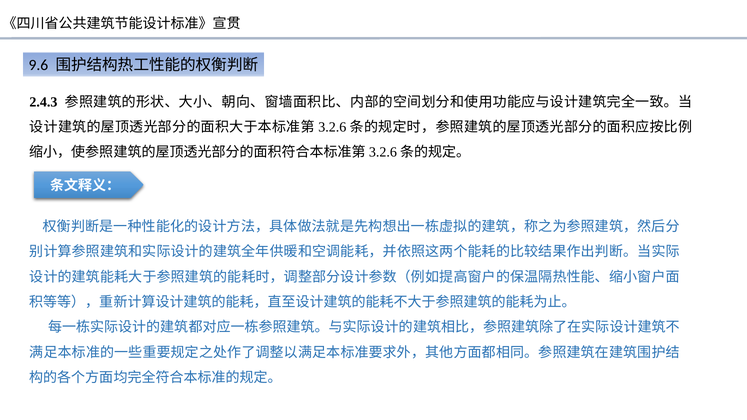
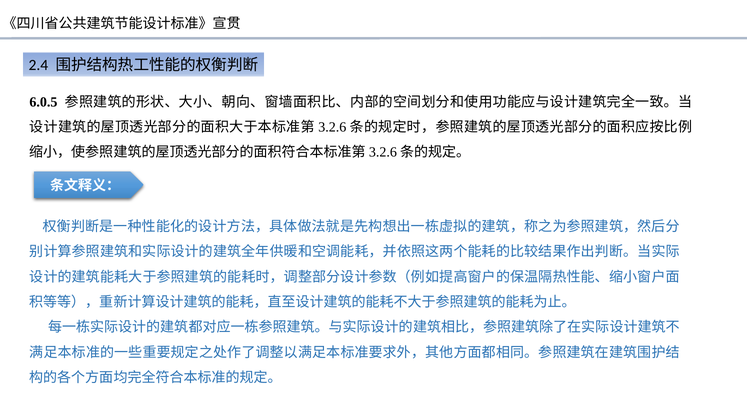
9.6: 9.6 -> 2.4
2.4.3: 2.4.3 -> 6.0.5
